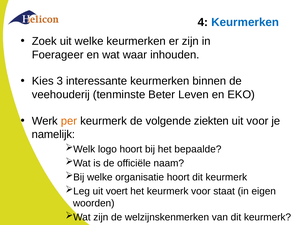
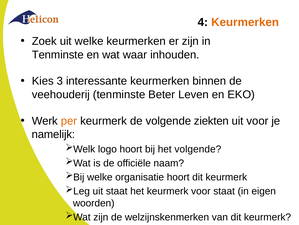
Keurmerken at (245, 22) colour: blue -> orange
Foerageer at (58, 55): Foerageer -> Tenminste
het bepaalde: bepaalde -> volgende
uit voert: voert -> staat
